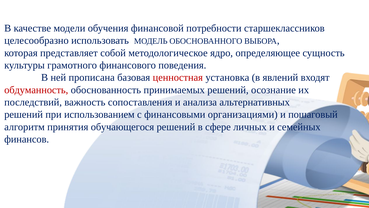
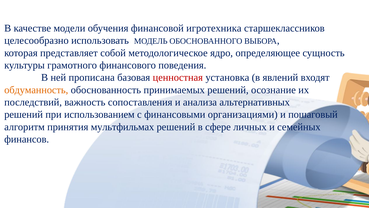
потребности: потребности -> игротехника
обдуманность colour: red -> orange
обучающегося: обучающегося -> мультфильмах
